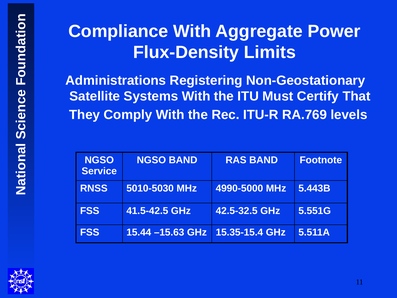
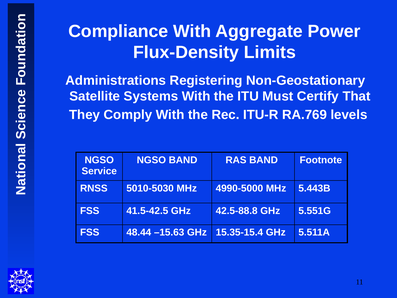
42.5-32.5: 42.5-32.5 -> 42.5-88.8
15.44: 15.44 -> 48.44
